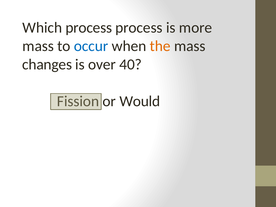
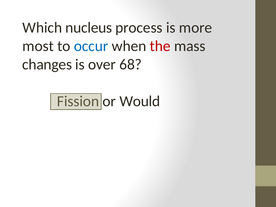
Which process: process -> nucleus
mass at (38, 46): mass -> most
the colour: orange -> red
40: 40 -> 68
